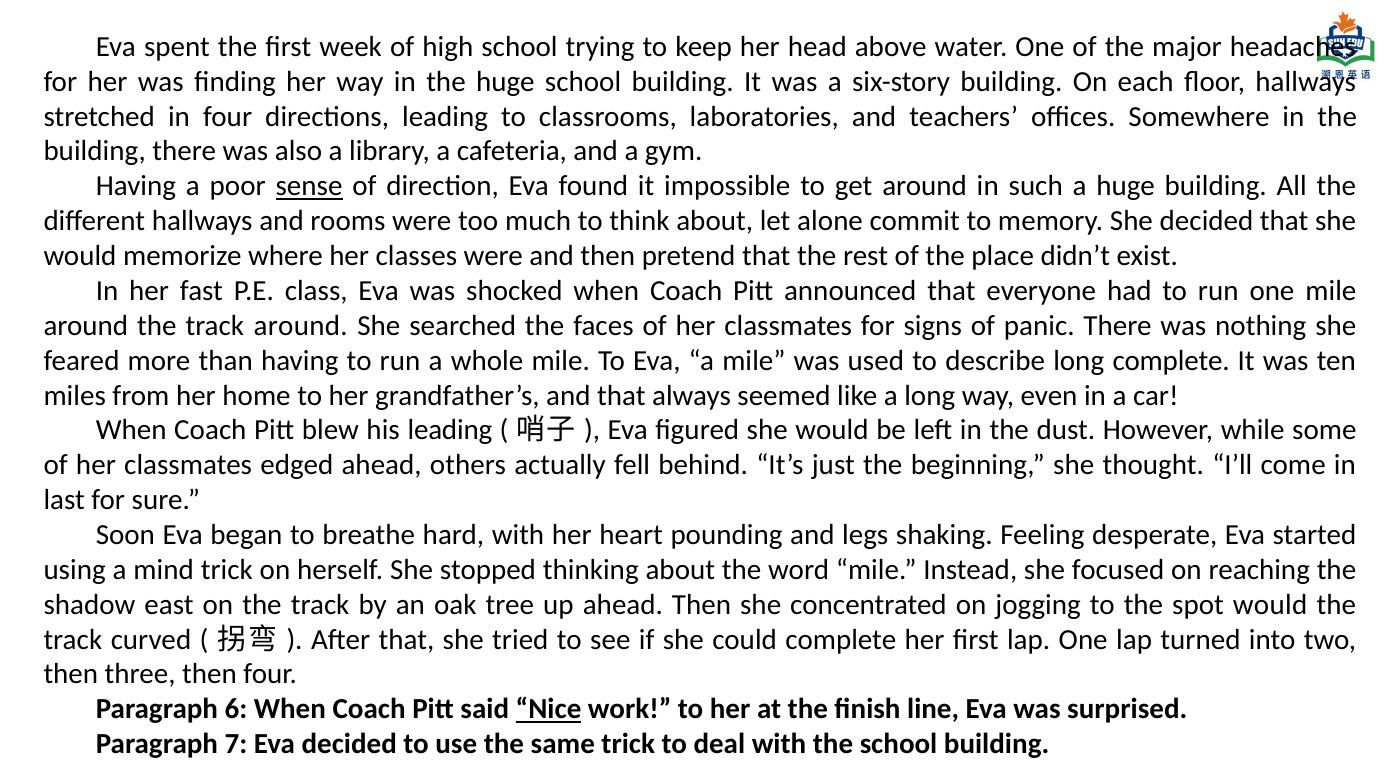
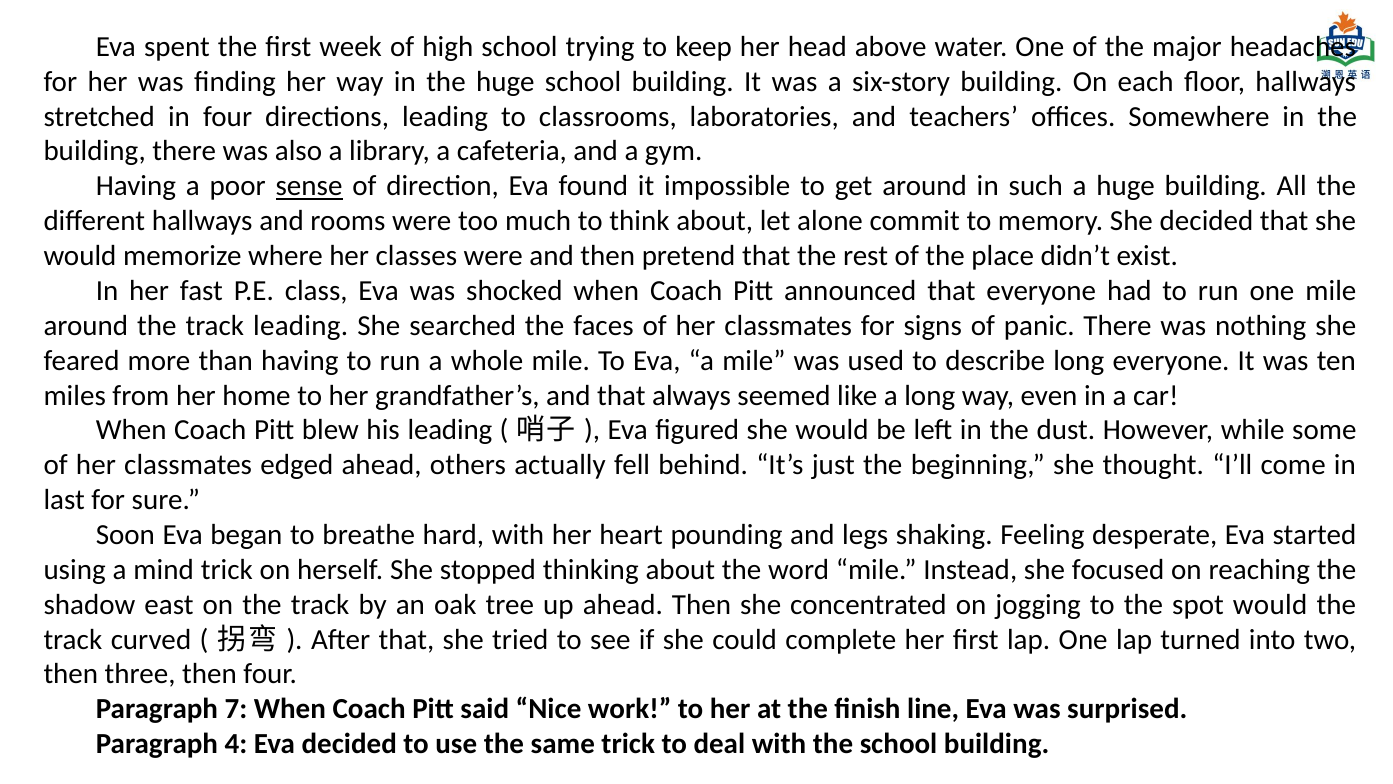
track around: around -> leading
long complete: complete -> everyone
6: 6 -> 7
Nice underline: present -> none
7: 7 -> 4
